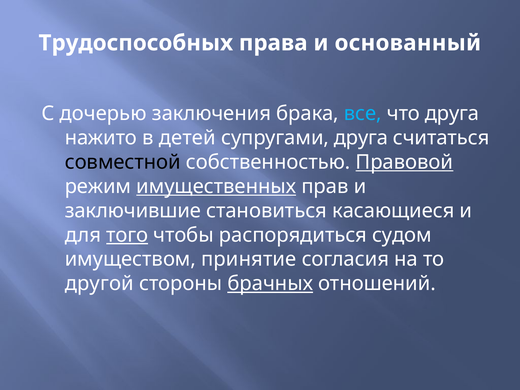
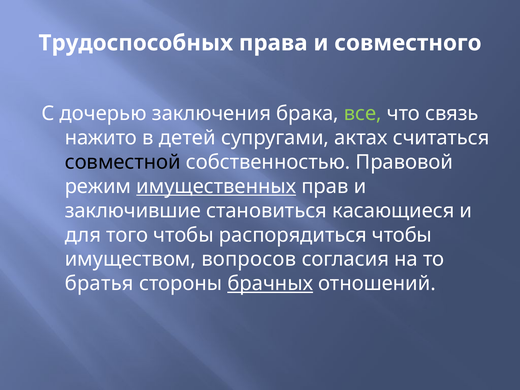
основанный: основанный -> совместного
все colour: light blue -> light green
что друга: друга -> связь
супругами друга: друга -> актах
Правовой underline: present -> none
того underline: present -> none
распорядиться судом: судом -> чтобы
принятие: принятие -> вопросов
другой: другой -> братья
